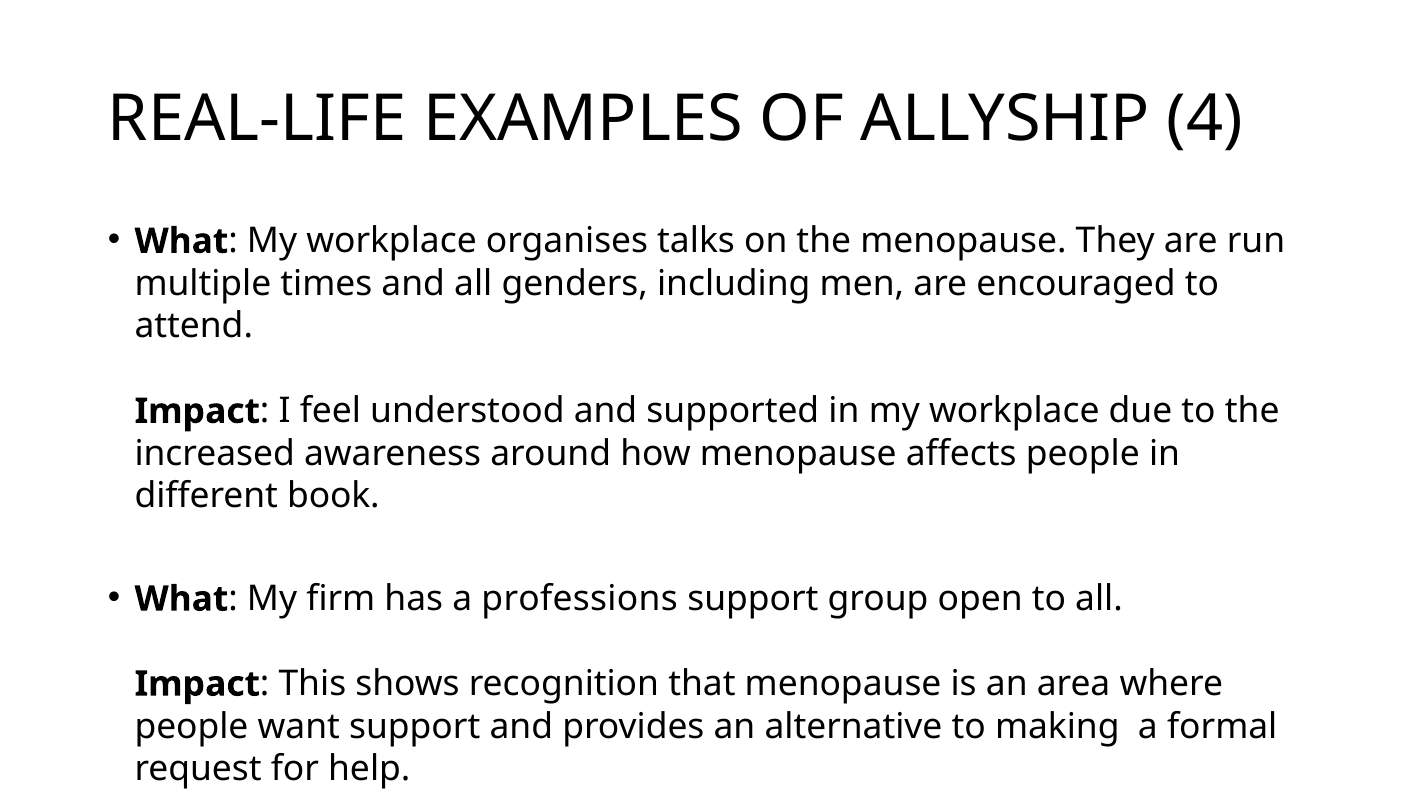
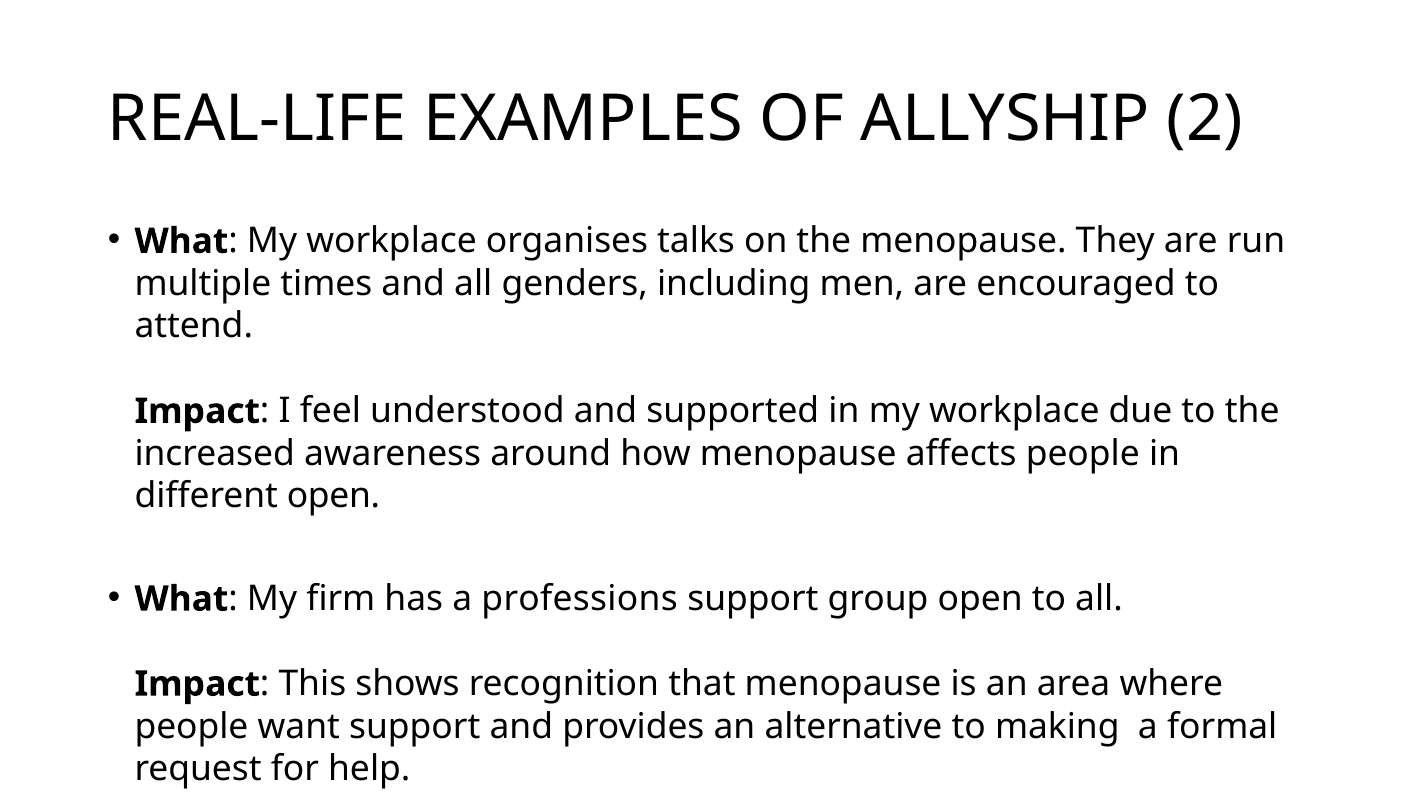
4: 4 -> 2
different book: book -> open
